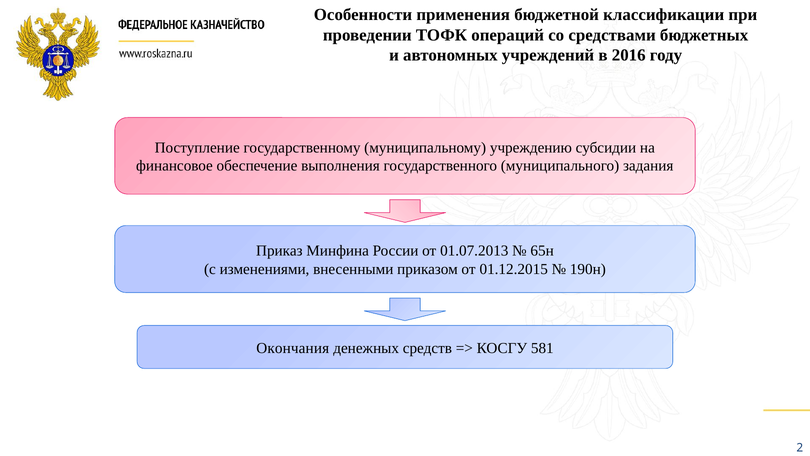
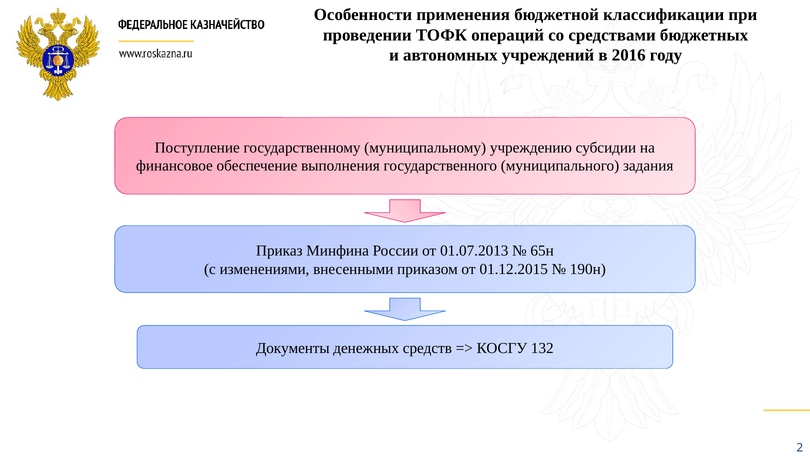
Окончания: Окончания -> Документы
581: 581 -> 132
